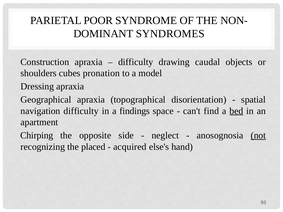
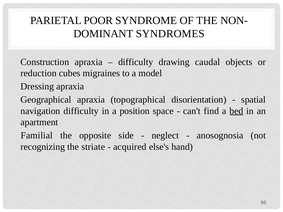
shoulders: shoulders -> reduction
pronation: pronation -> migraines
findings: findings -> position
Chirping: Chirping -> Familial
not underline: present -> none
placed: placed -> striate
